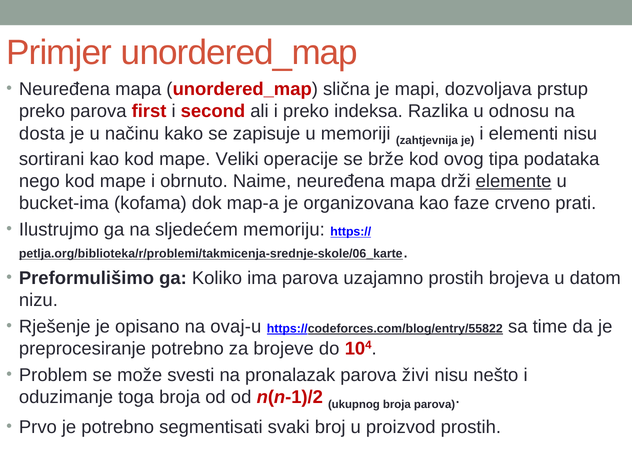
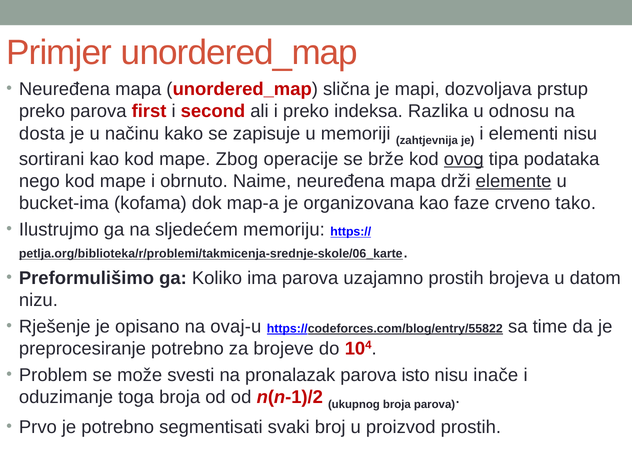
Veliki: Veliki -> Zbog
ovog underline: none -> present
prati: prati -> tako
živi: živi -> isto
nešto: nešto -> inače
